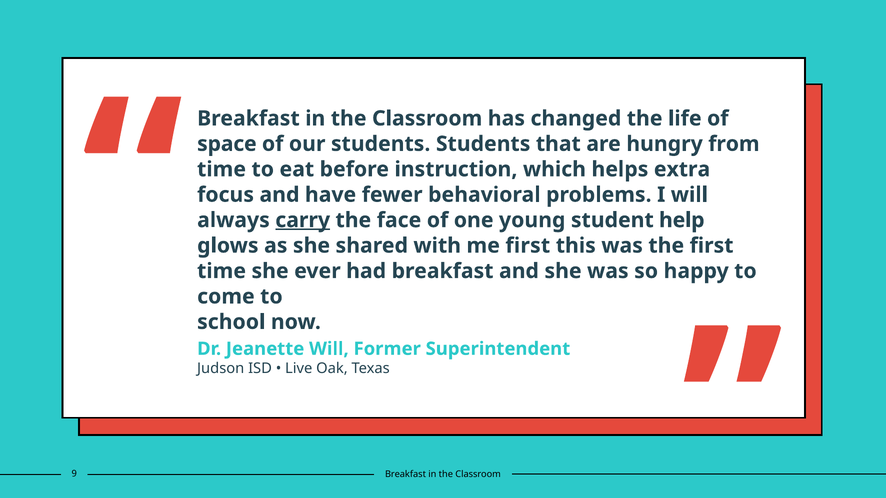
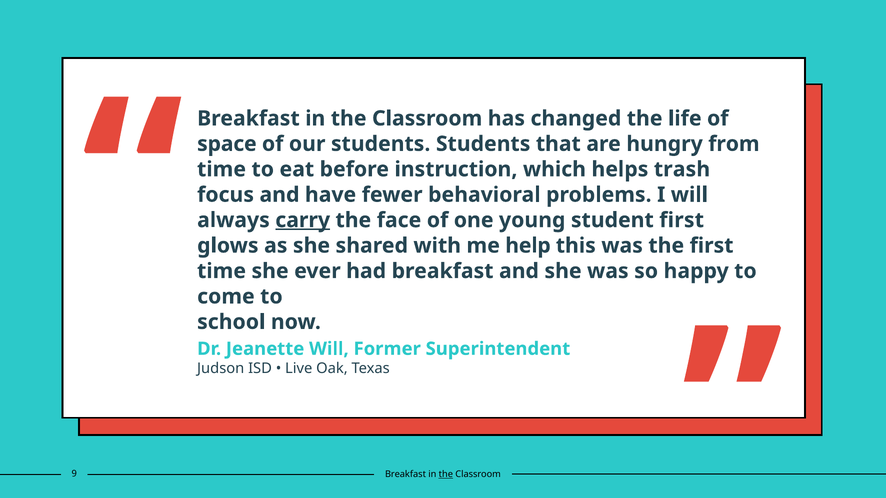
extra: extra -> trash
student help: help -> first
me first: first -> help
the at (446, 475) underline: none -> present
